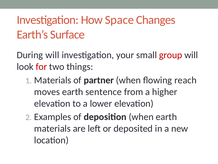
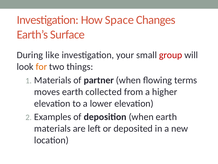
During will: will -> like
for colour: red -> orange
reach: reach -> terms
sentence: sentence -> collected
